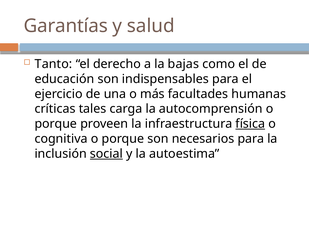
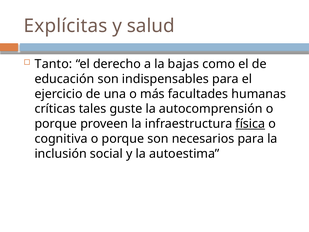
Garantías: Garantías -> Explícitas
carga: carga -> guste
social underline: present -> none
